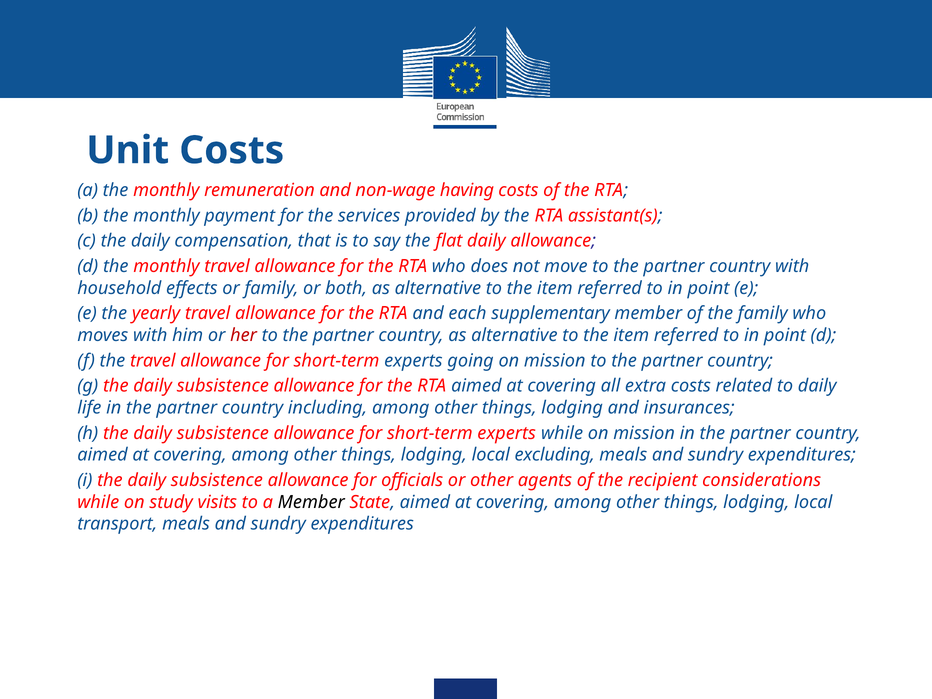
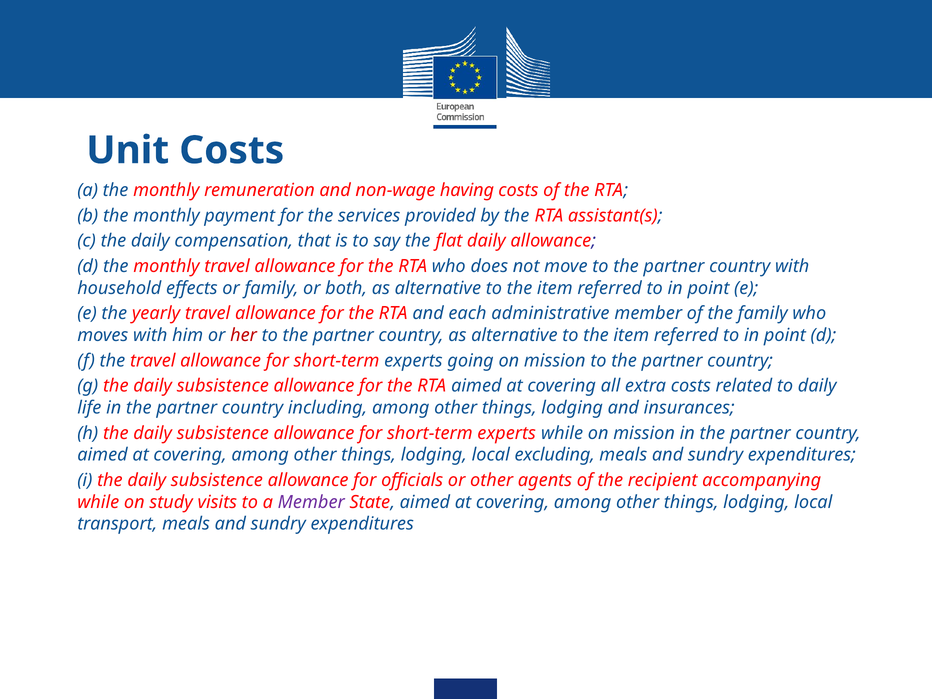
supplementary: supplementary -> administrative
considerations: considerations -> accompanying
Member at (311, 502) colour: black -> purple
